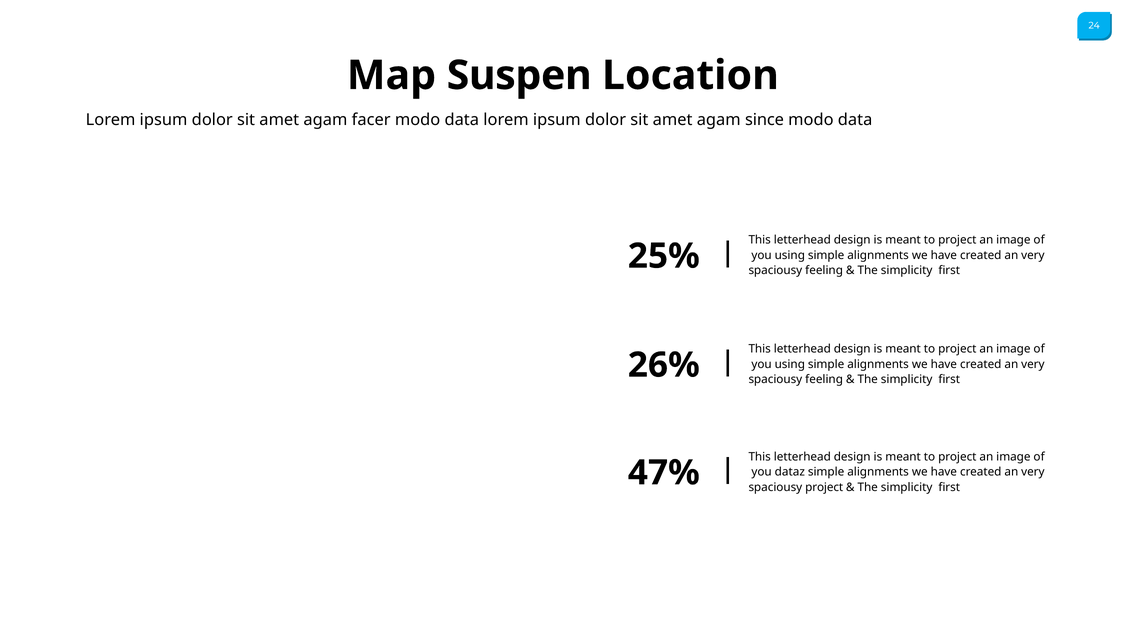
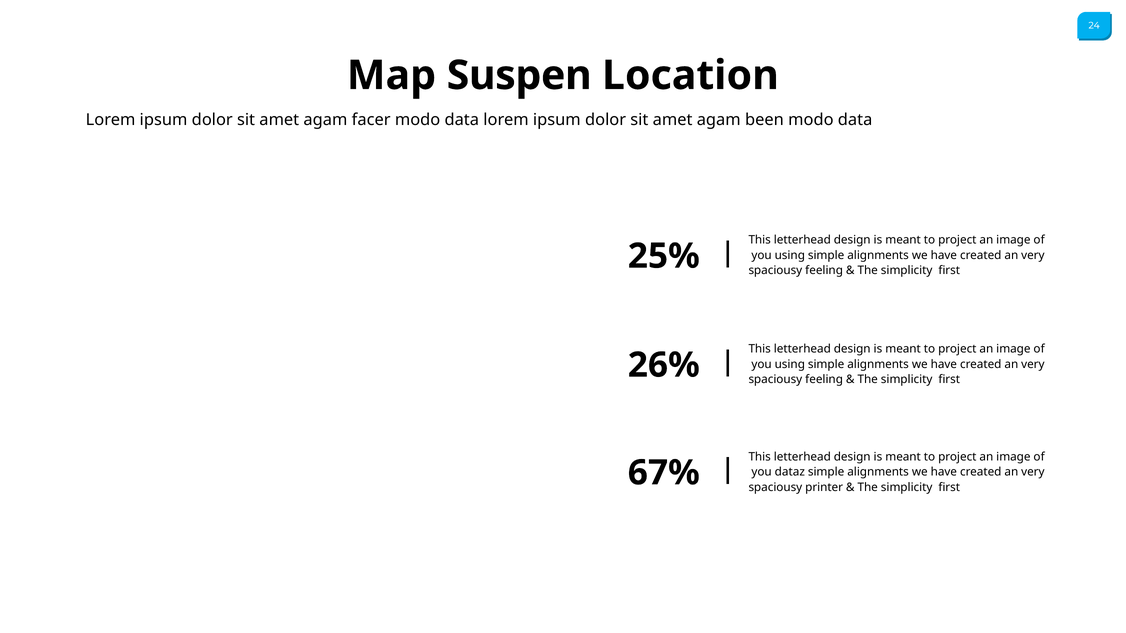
since: since -> been
47%: 47% -> 67%
spaciousy project: project -> printer
